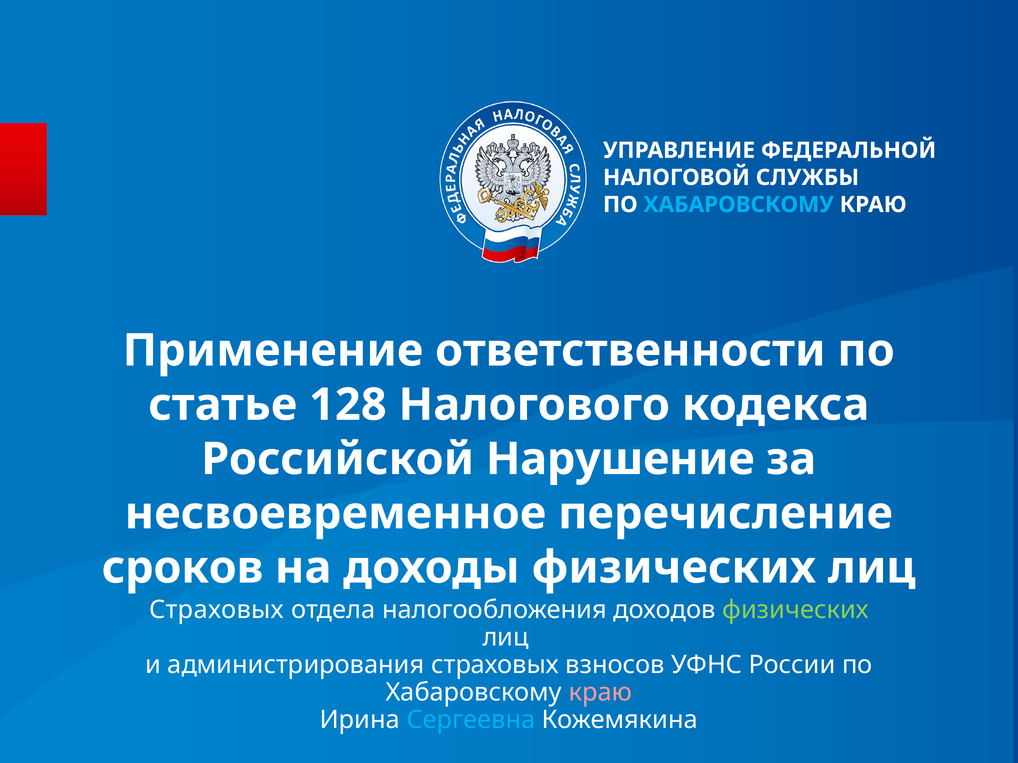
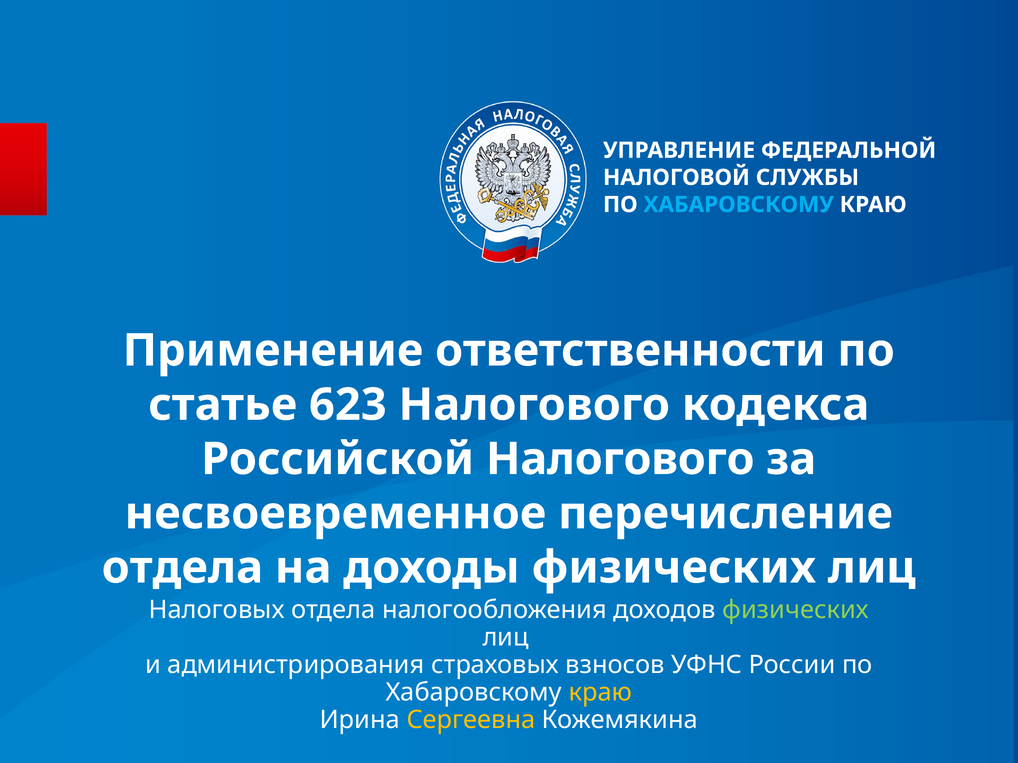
128: 128 -> 623
Российской Нарушение: Нарушение -> Налогового
сроков at (183, 568): сроков -> отдела
Страховых at (217, 610): Страховых -> Налоговых
краю at (600, 693) colour: pink -> yellow
Сергеевна colour: light blue -> yellow
